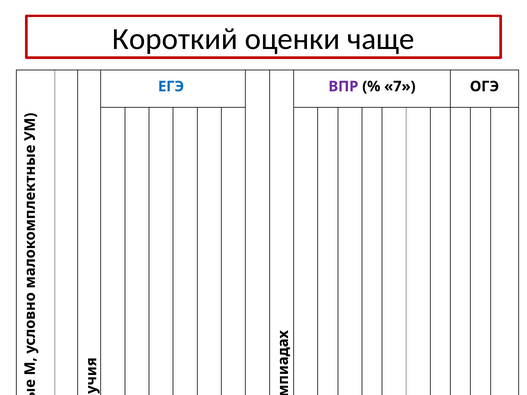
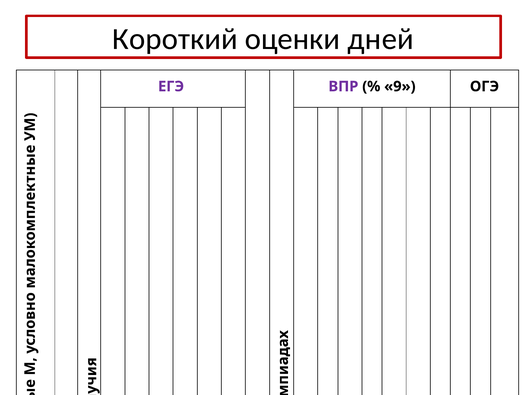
чаще: чаще -> дней
ЕГЭ colour: blue -> purple
7: 7 -> 9
